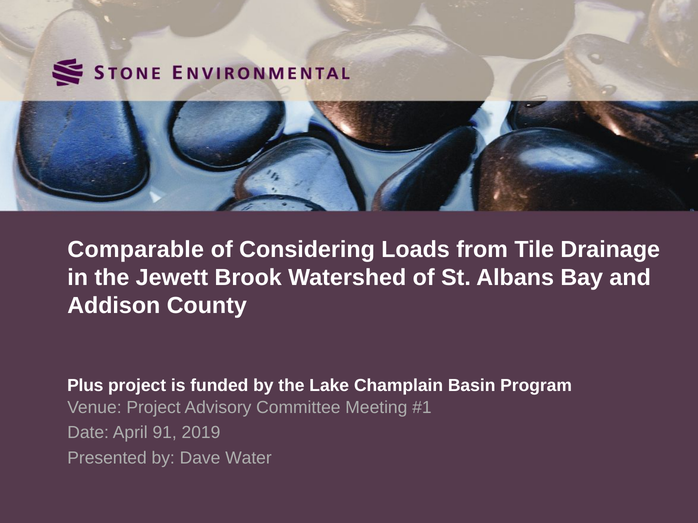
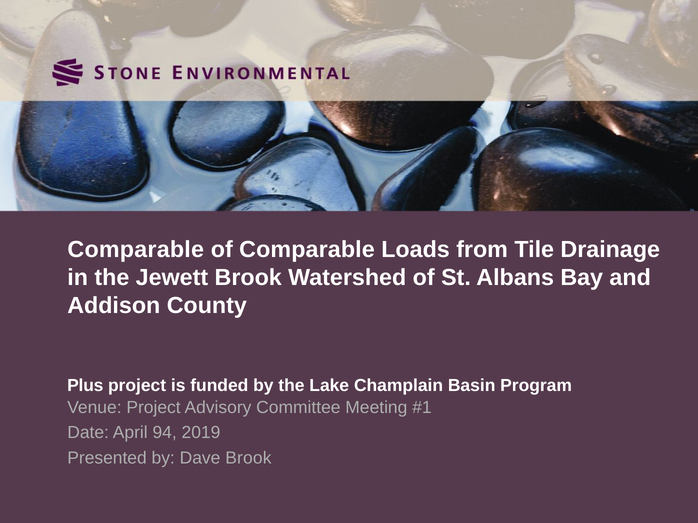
of Considering: Considering -> Comparable
91: 91 -> 94
Dave Water: Water -> Brook
